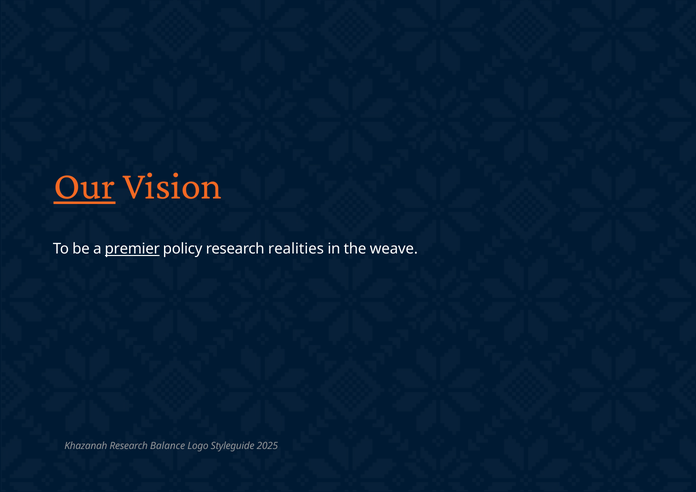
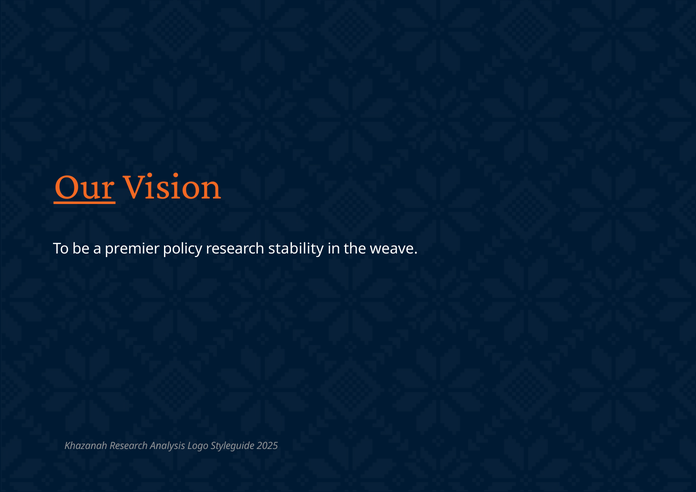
premier underline: present -> none
realities: realities -> stability
Balance: Balance -> Analysis
